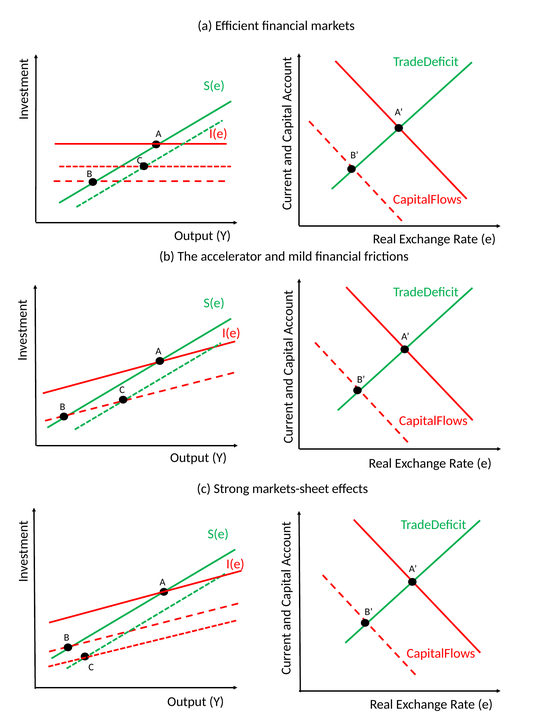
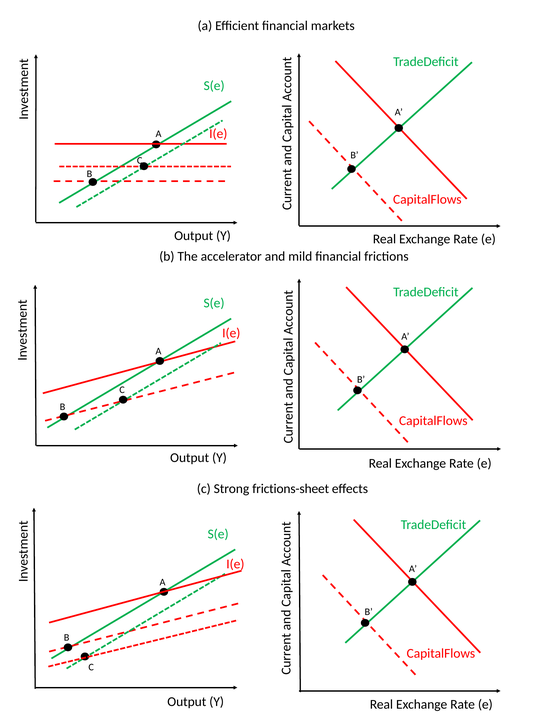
markets-sheet: markets-sheet -> frictions-sheet
